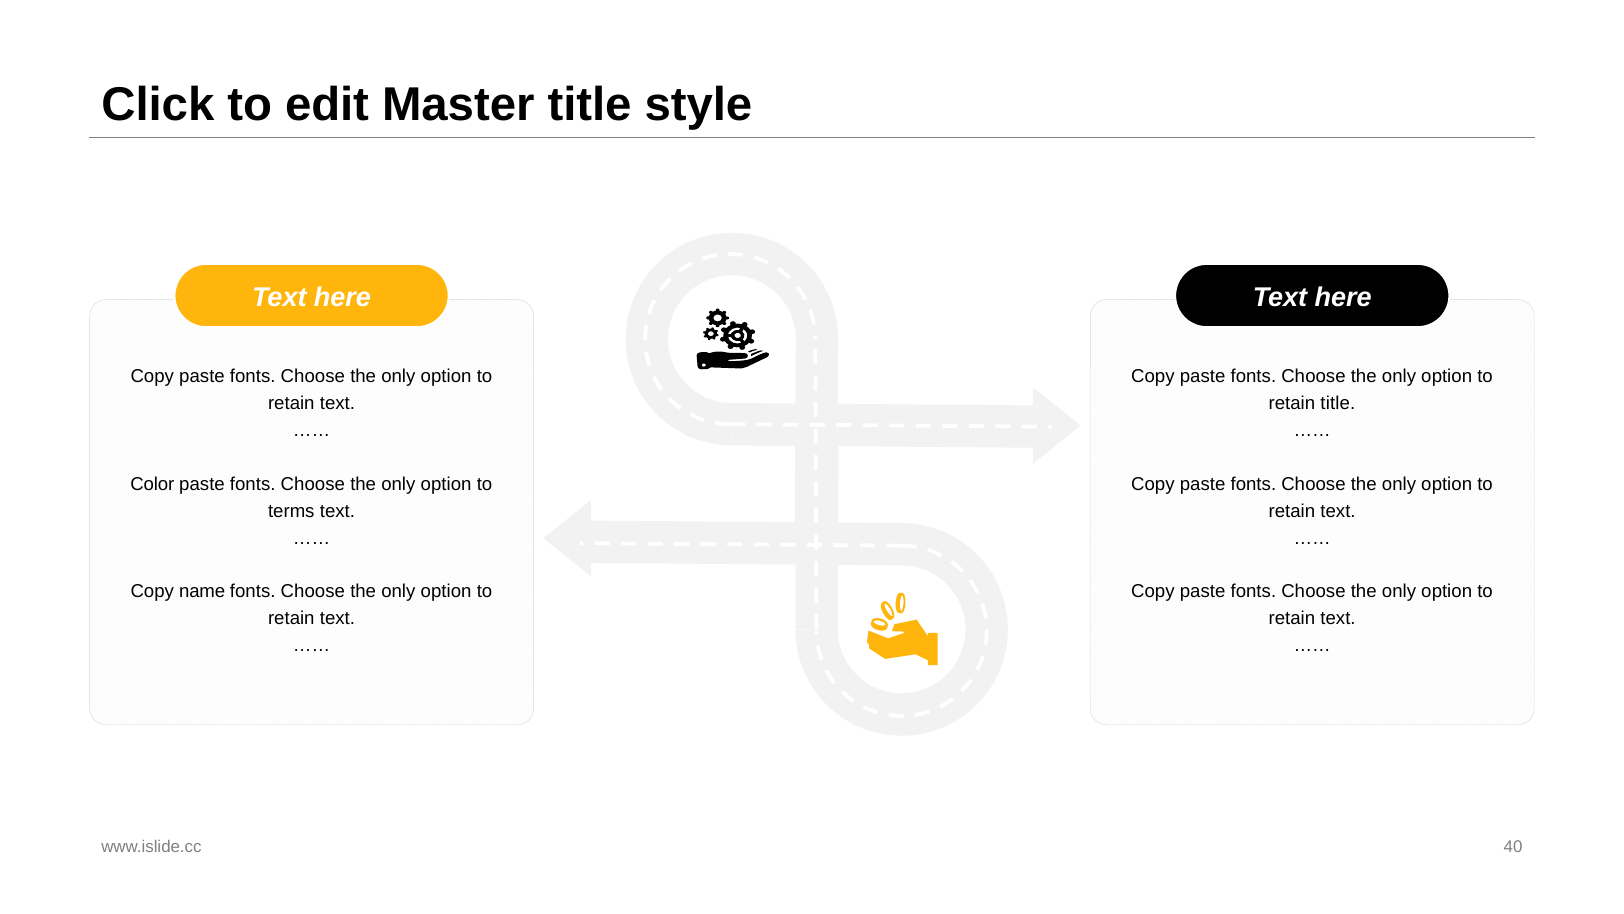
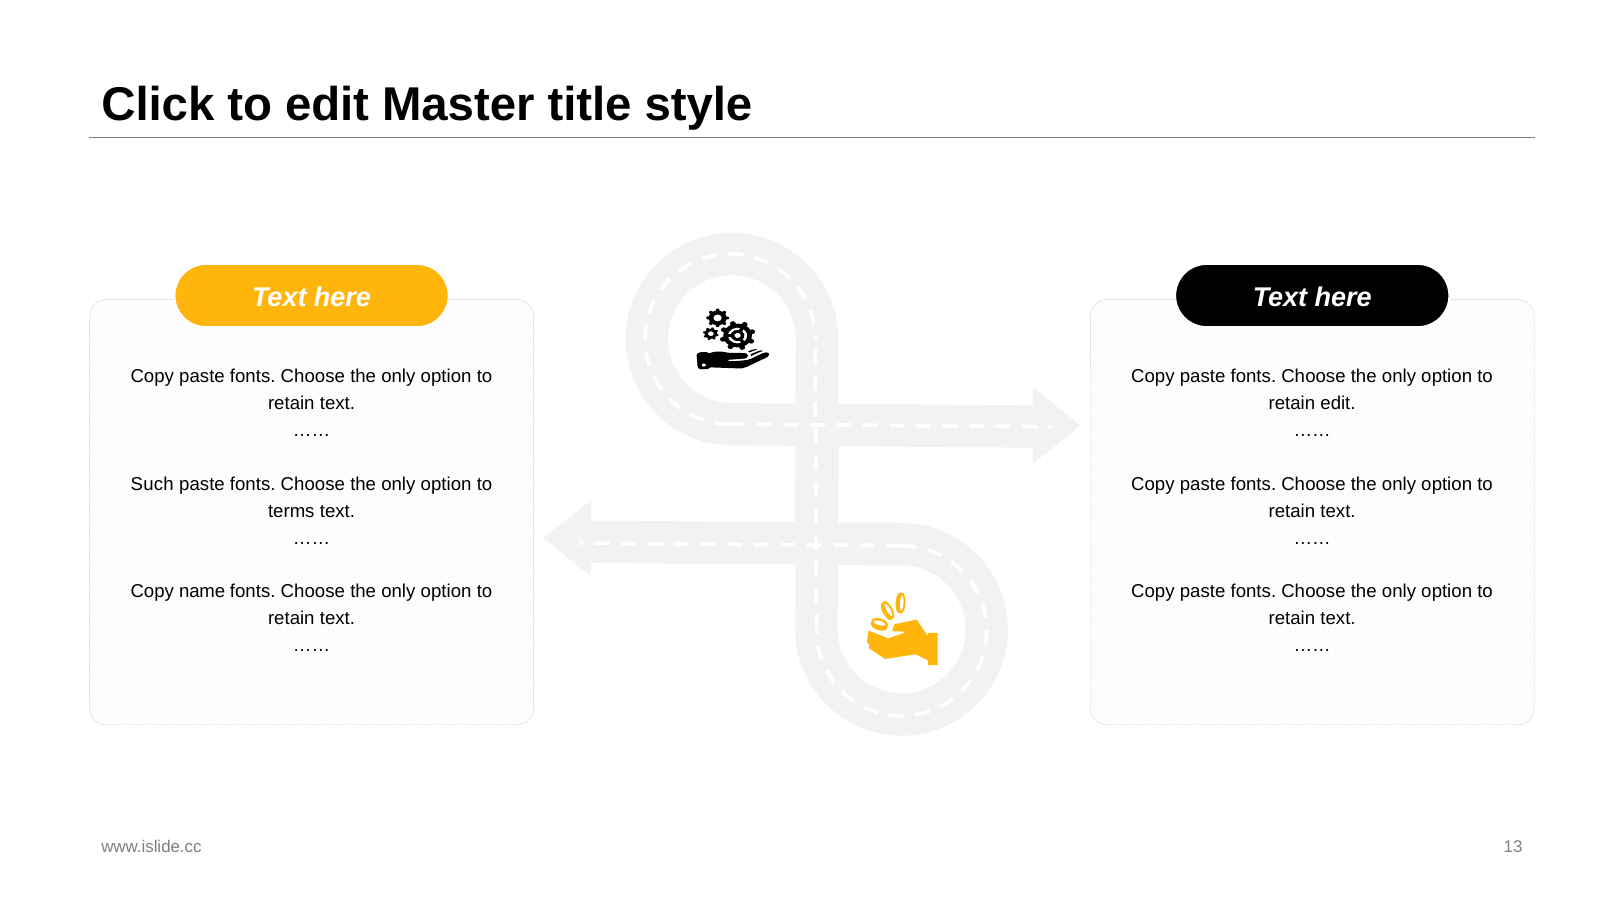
retain title: title -> edit
Color: Color -> Such
40: 40 -> 13
